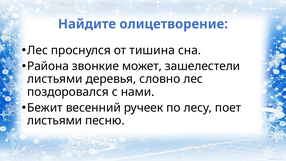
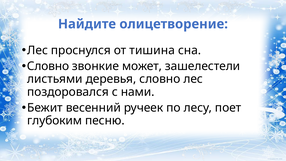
Района at (48, 66): Района -> Словно
листьями at (55, 121): листьями -> глубоким
